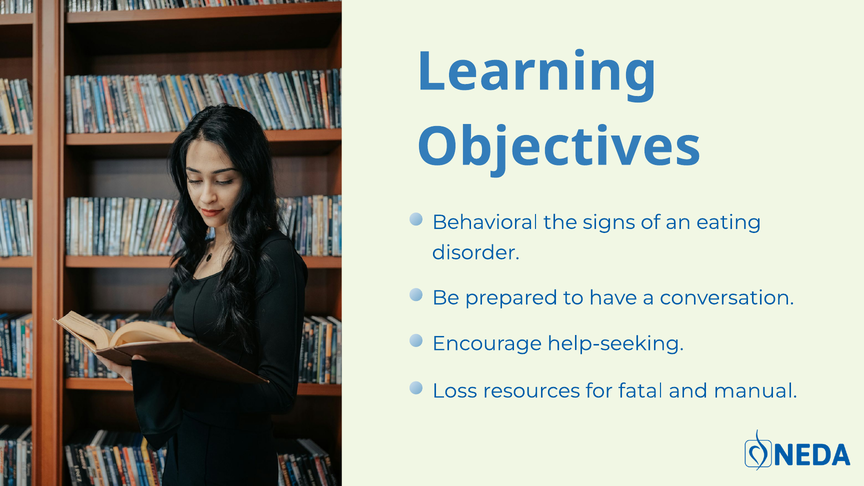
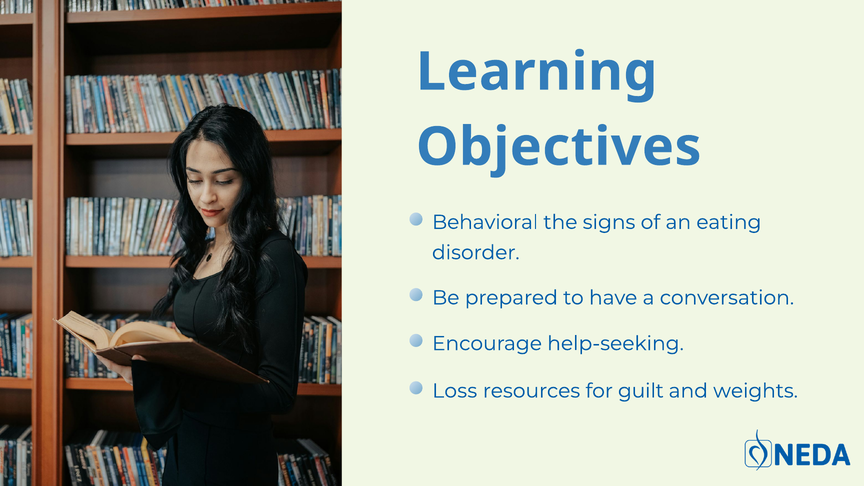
fatal: fatal -> guilt
manual: manual -> weights
